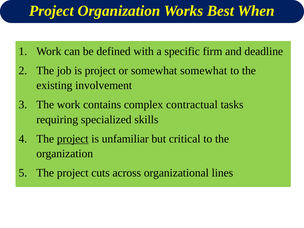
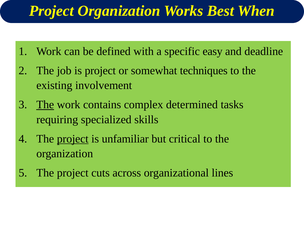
firm: firm -> easy
somewhat somewhat: somewhat -> techniques
The at (45, 105) underline: none -> present
contractual: contractual -> determined
